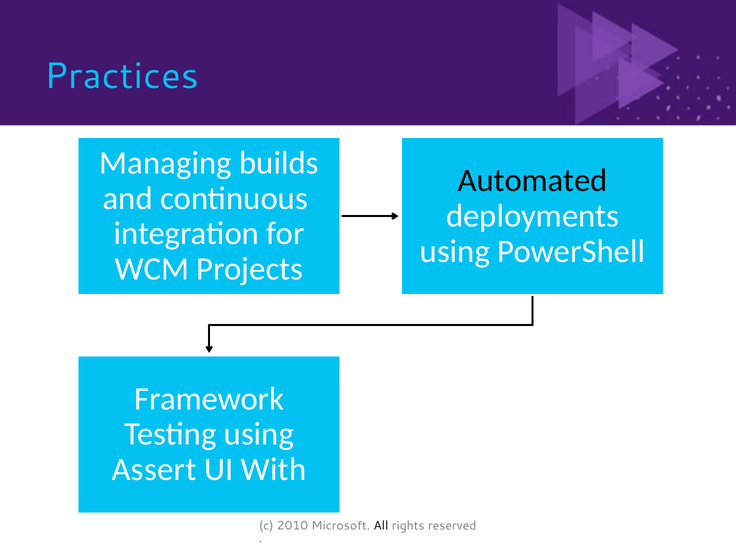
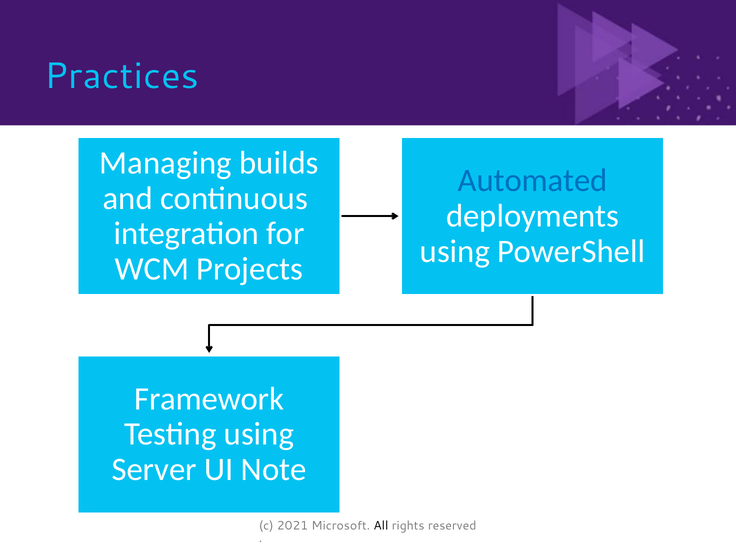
Automated colour: black -> blue
Assert: Assert -> Server
With: With -> Note
2010: 2010 -> 2021
